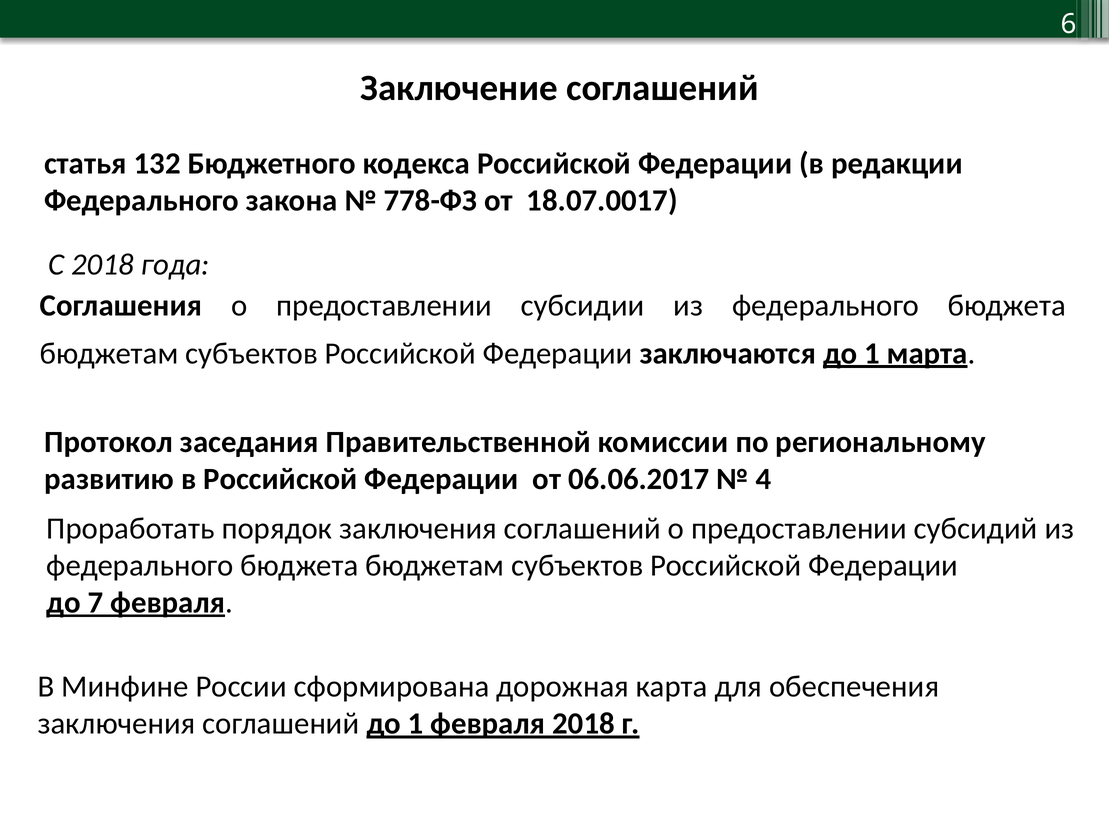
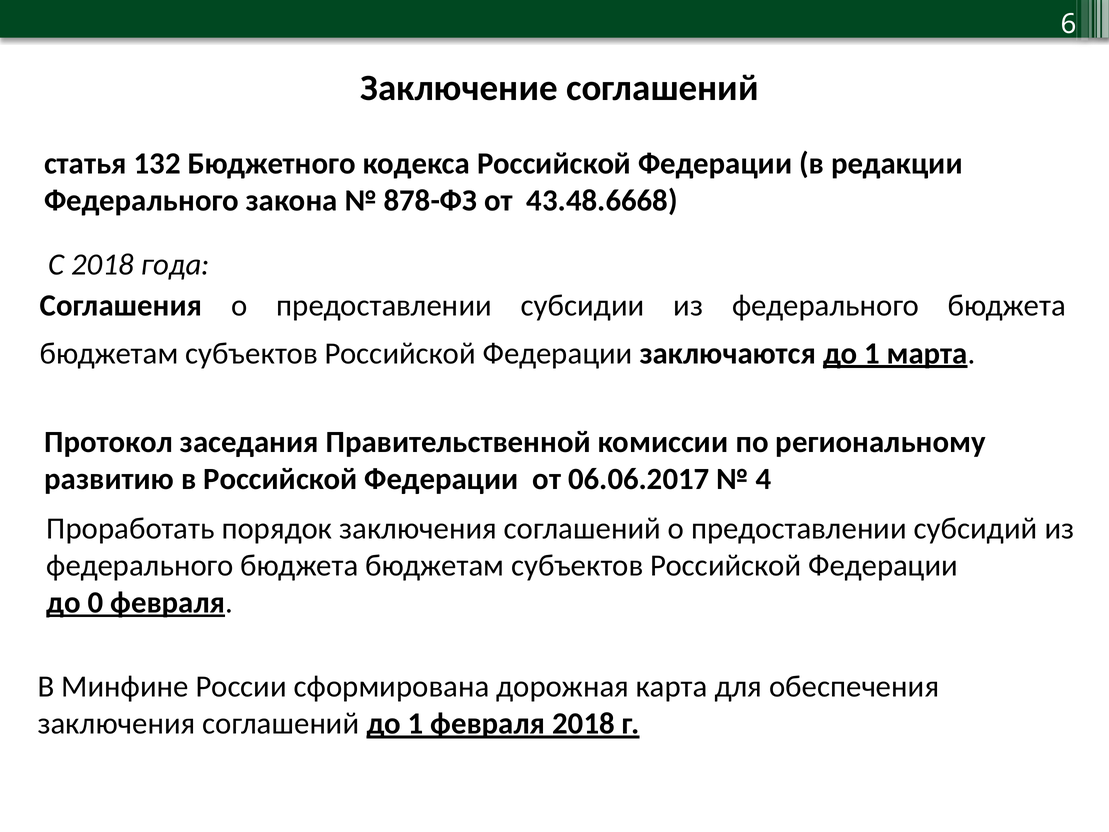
778-ФЗ: 778-ФЗ -> 878-ФЗ
18.07.0017: 18.07.0017 -> 43.48.6668
7: 7 -> 0
